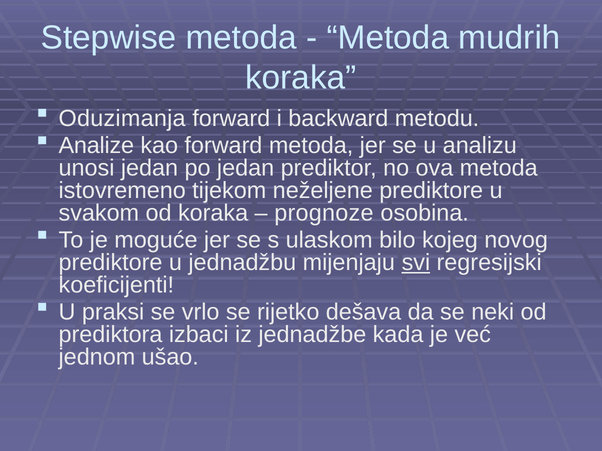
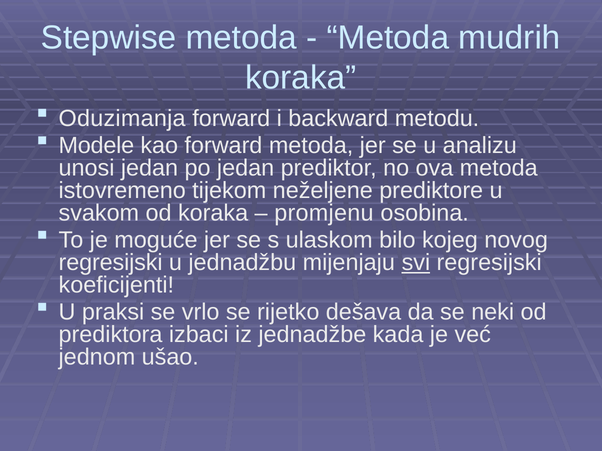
Analize: Analize -> Modele
prognoze: prognoze -> promjenu
prediktore at (111, 263): prediktore -> regresijski
